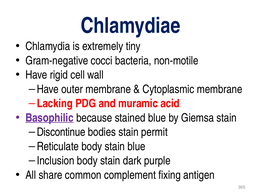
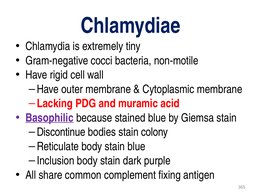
permit: permit -> colony
